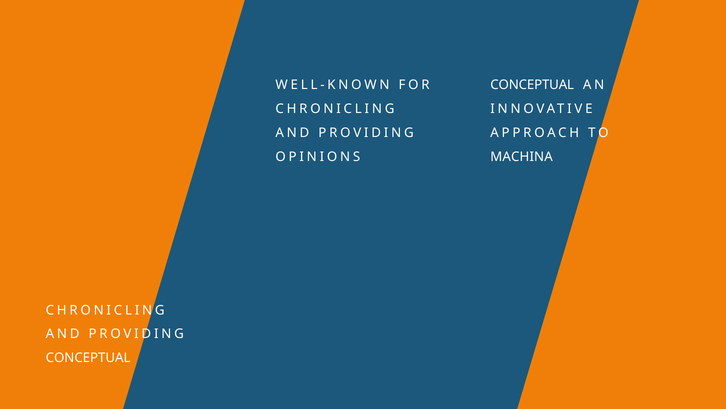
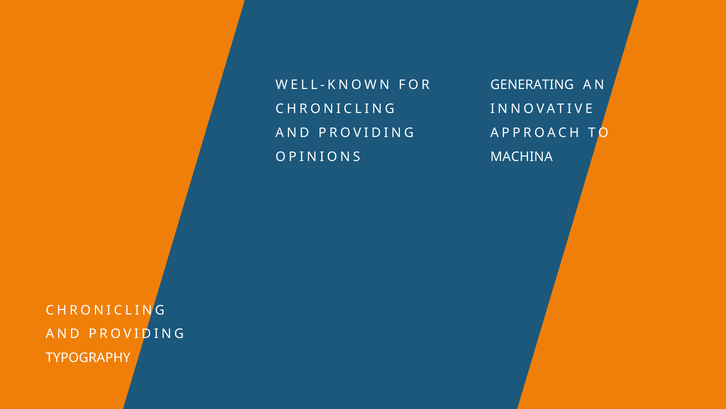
CONCEPTUAL at (532, 85): CONCEPTUAL -> GENERATING
CONCEPTUAL at (88, 357): CONCEPTUAL -> TYPOGRAPHY
